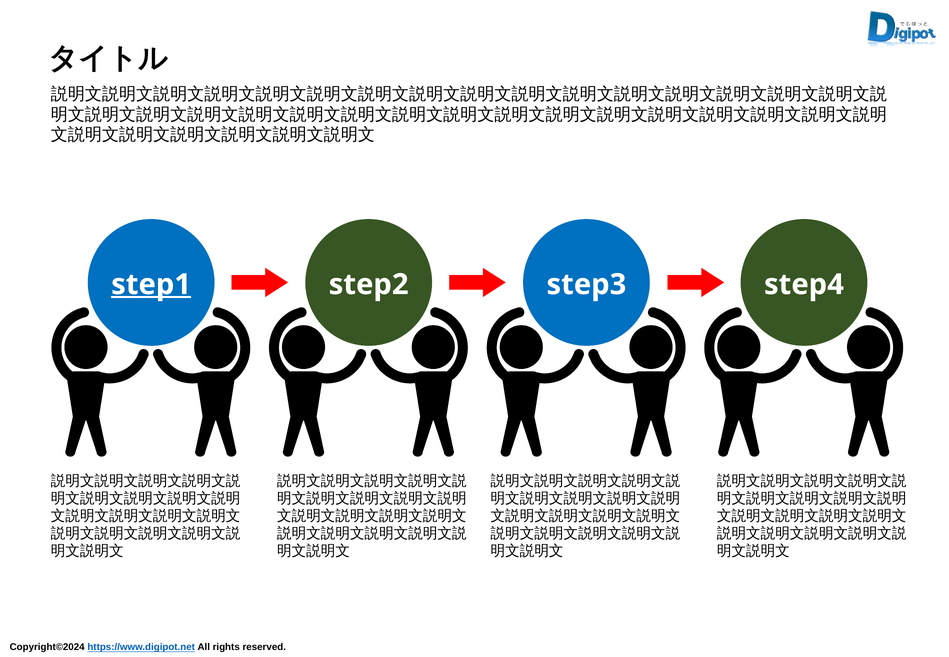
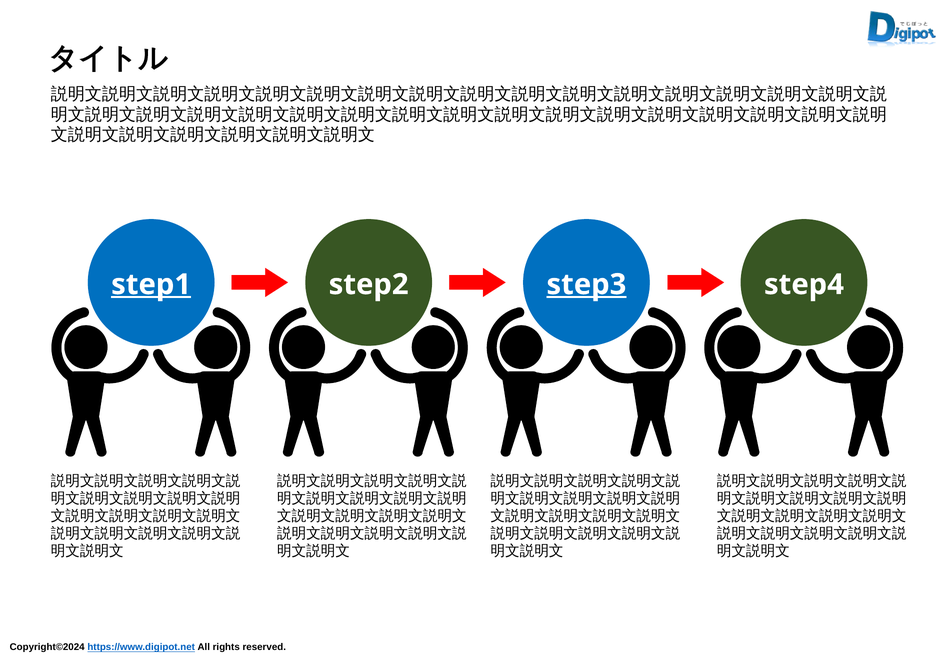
step3 underline: none -> present
